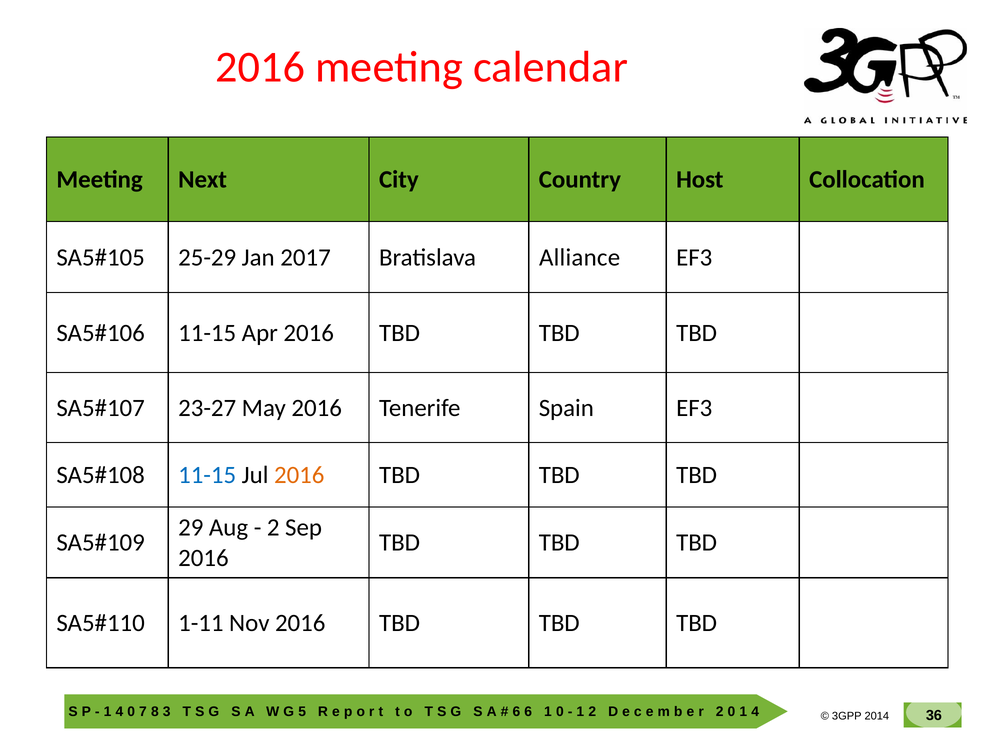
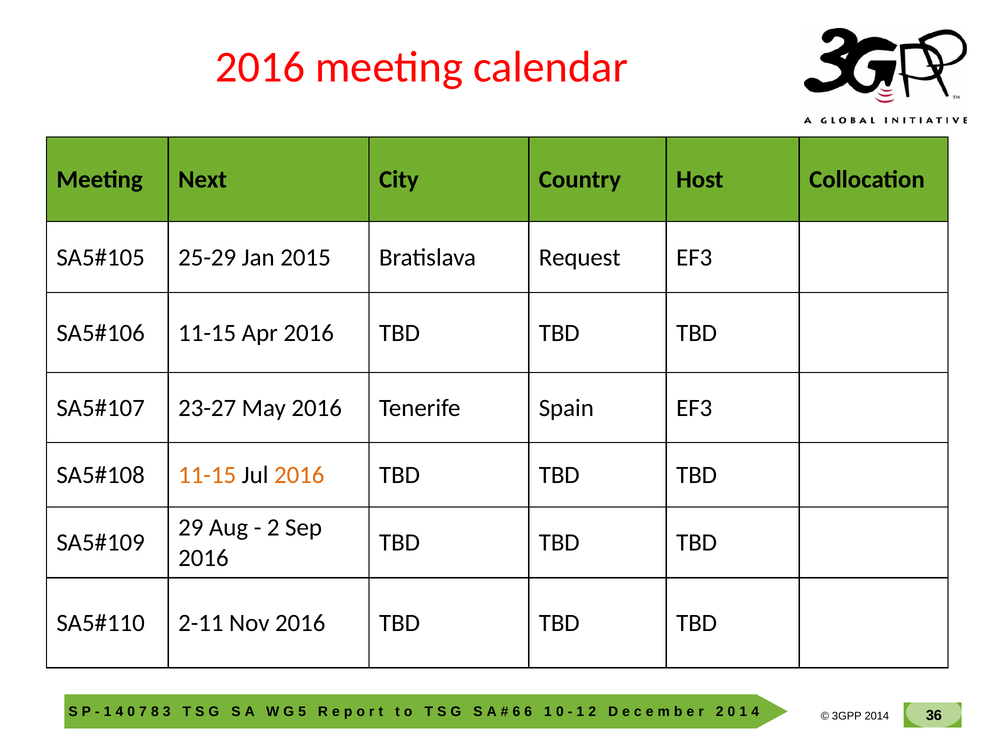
2017: 2017 -> 2015
Alliance: Alliance -> Request
11-15 at (207, 475) colour: blue -> orange
1-11: 1-11 -> 2-11
